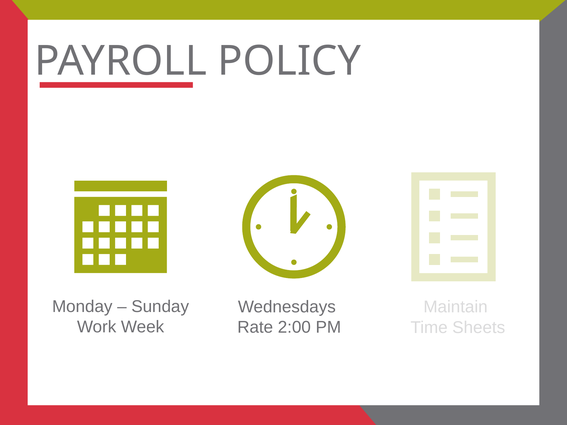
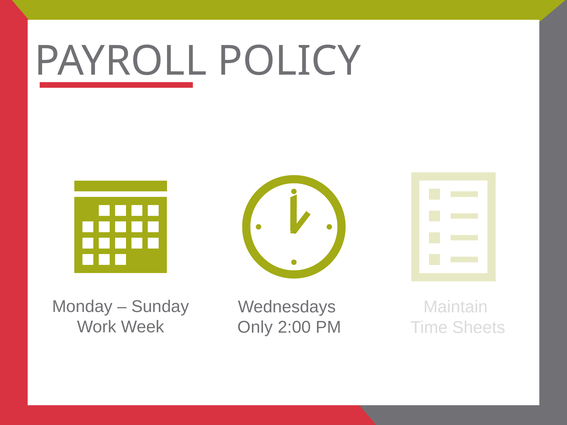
Rate: Rate -> Only
